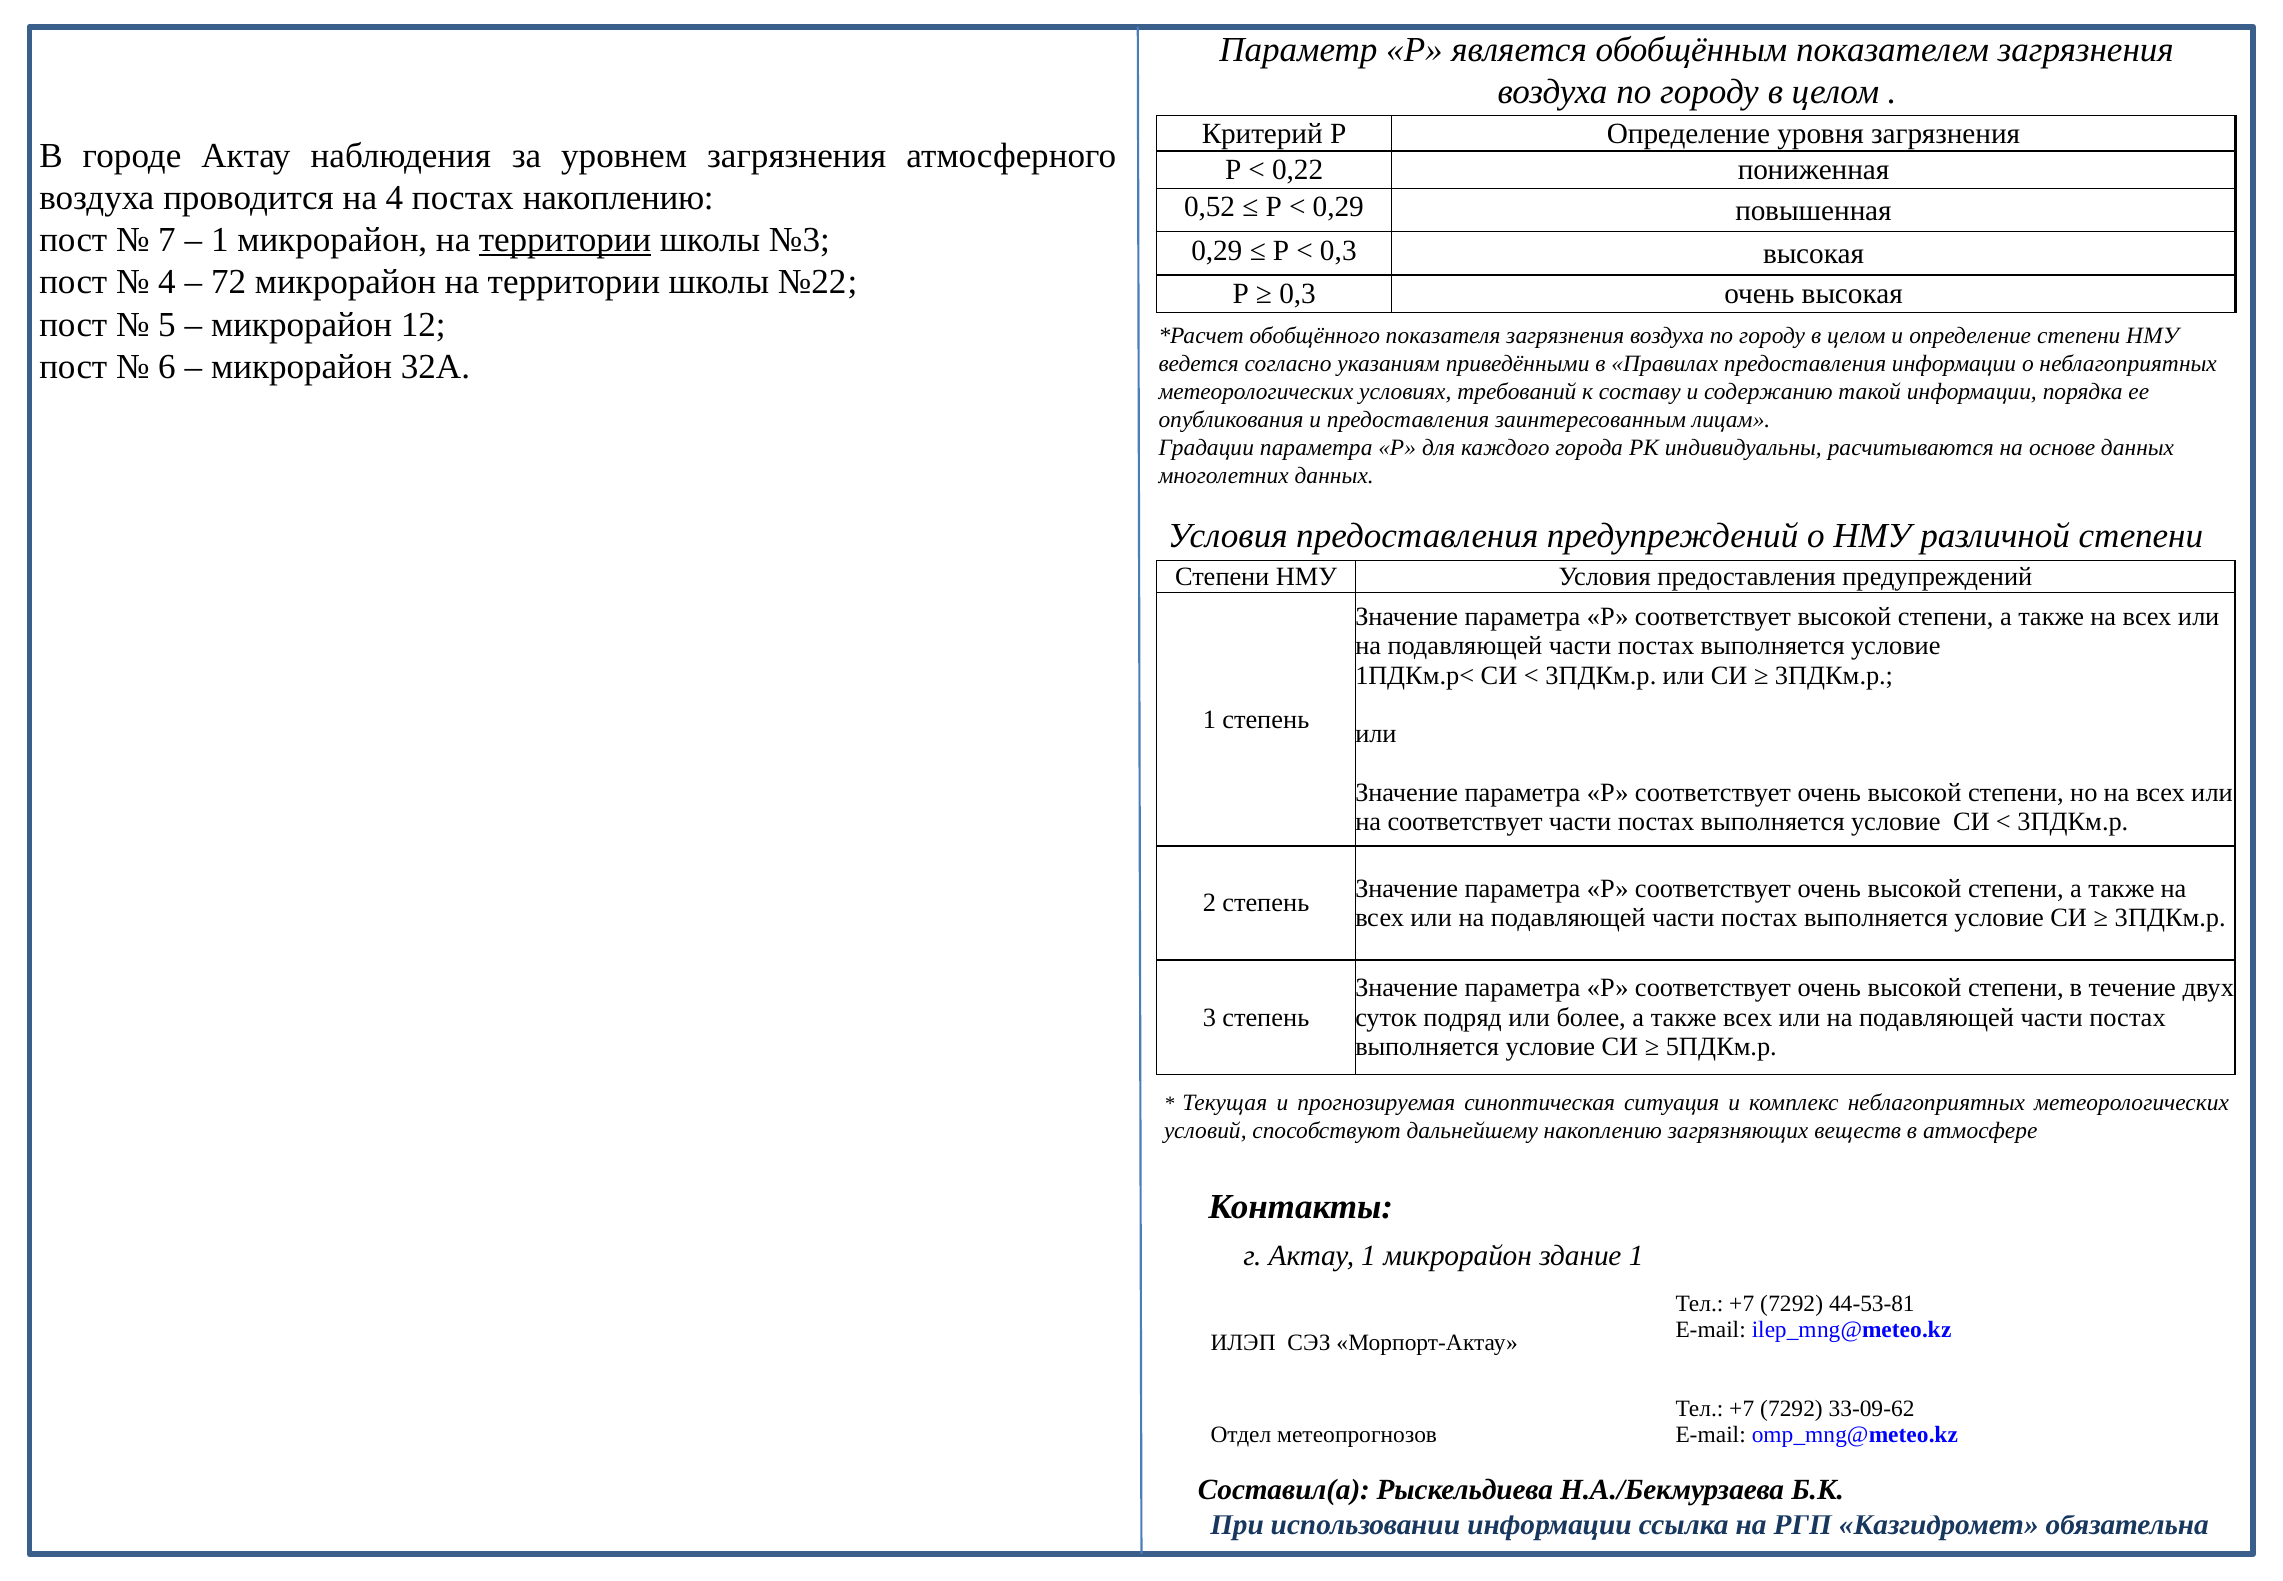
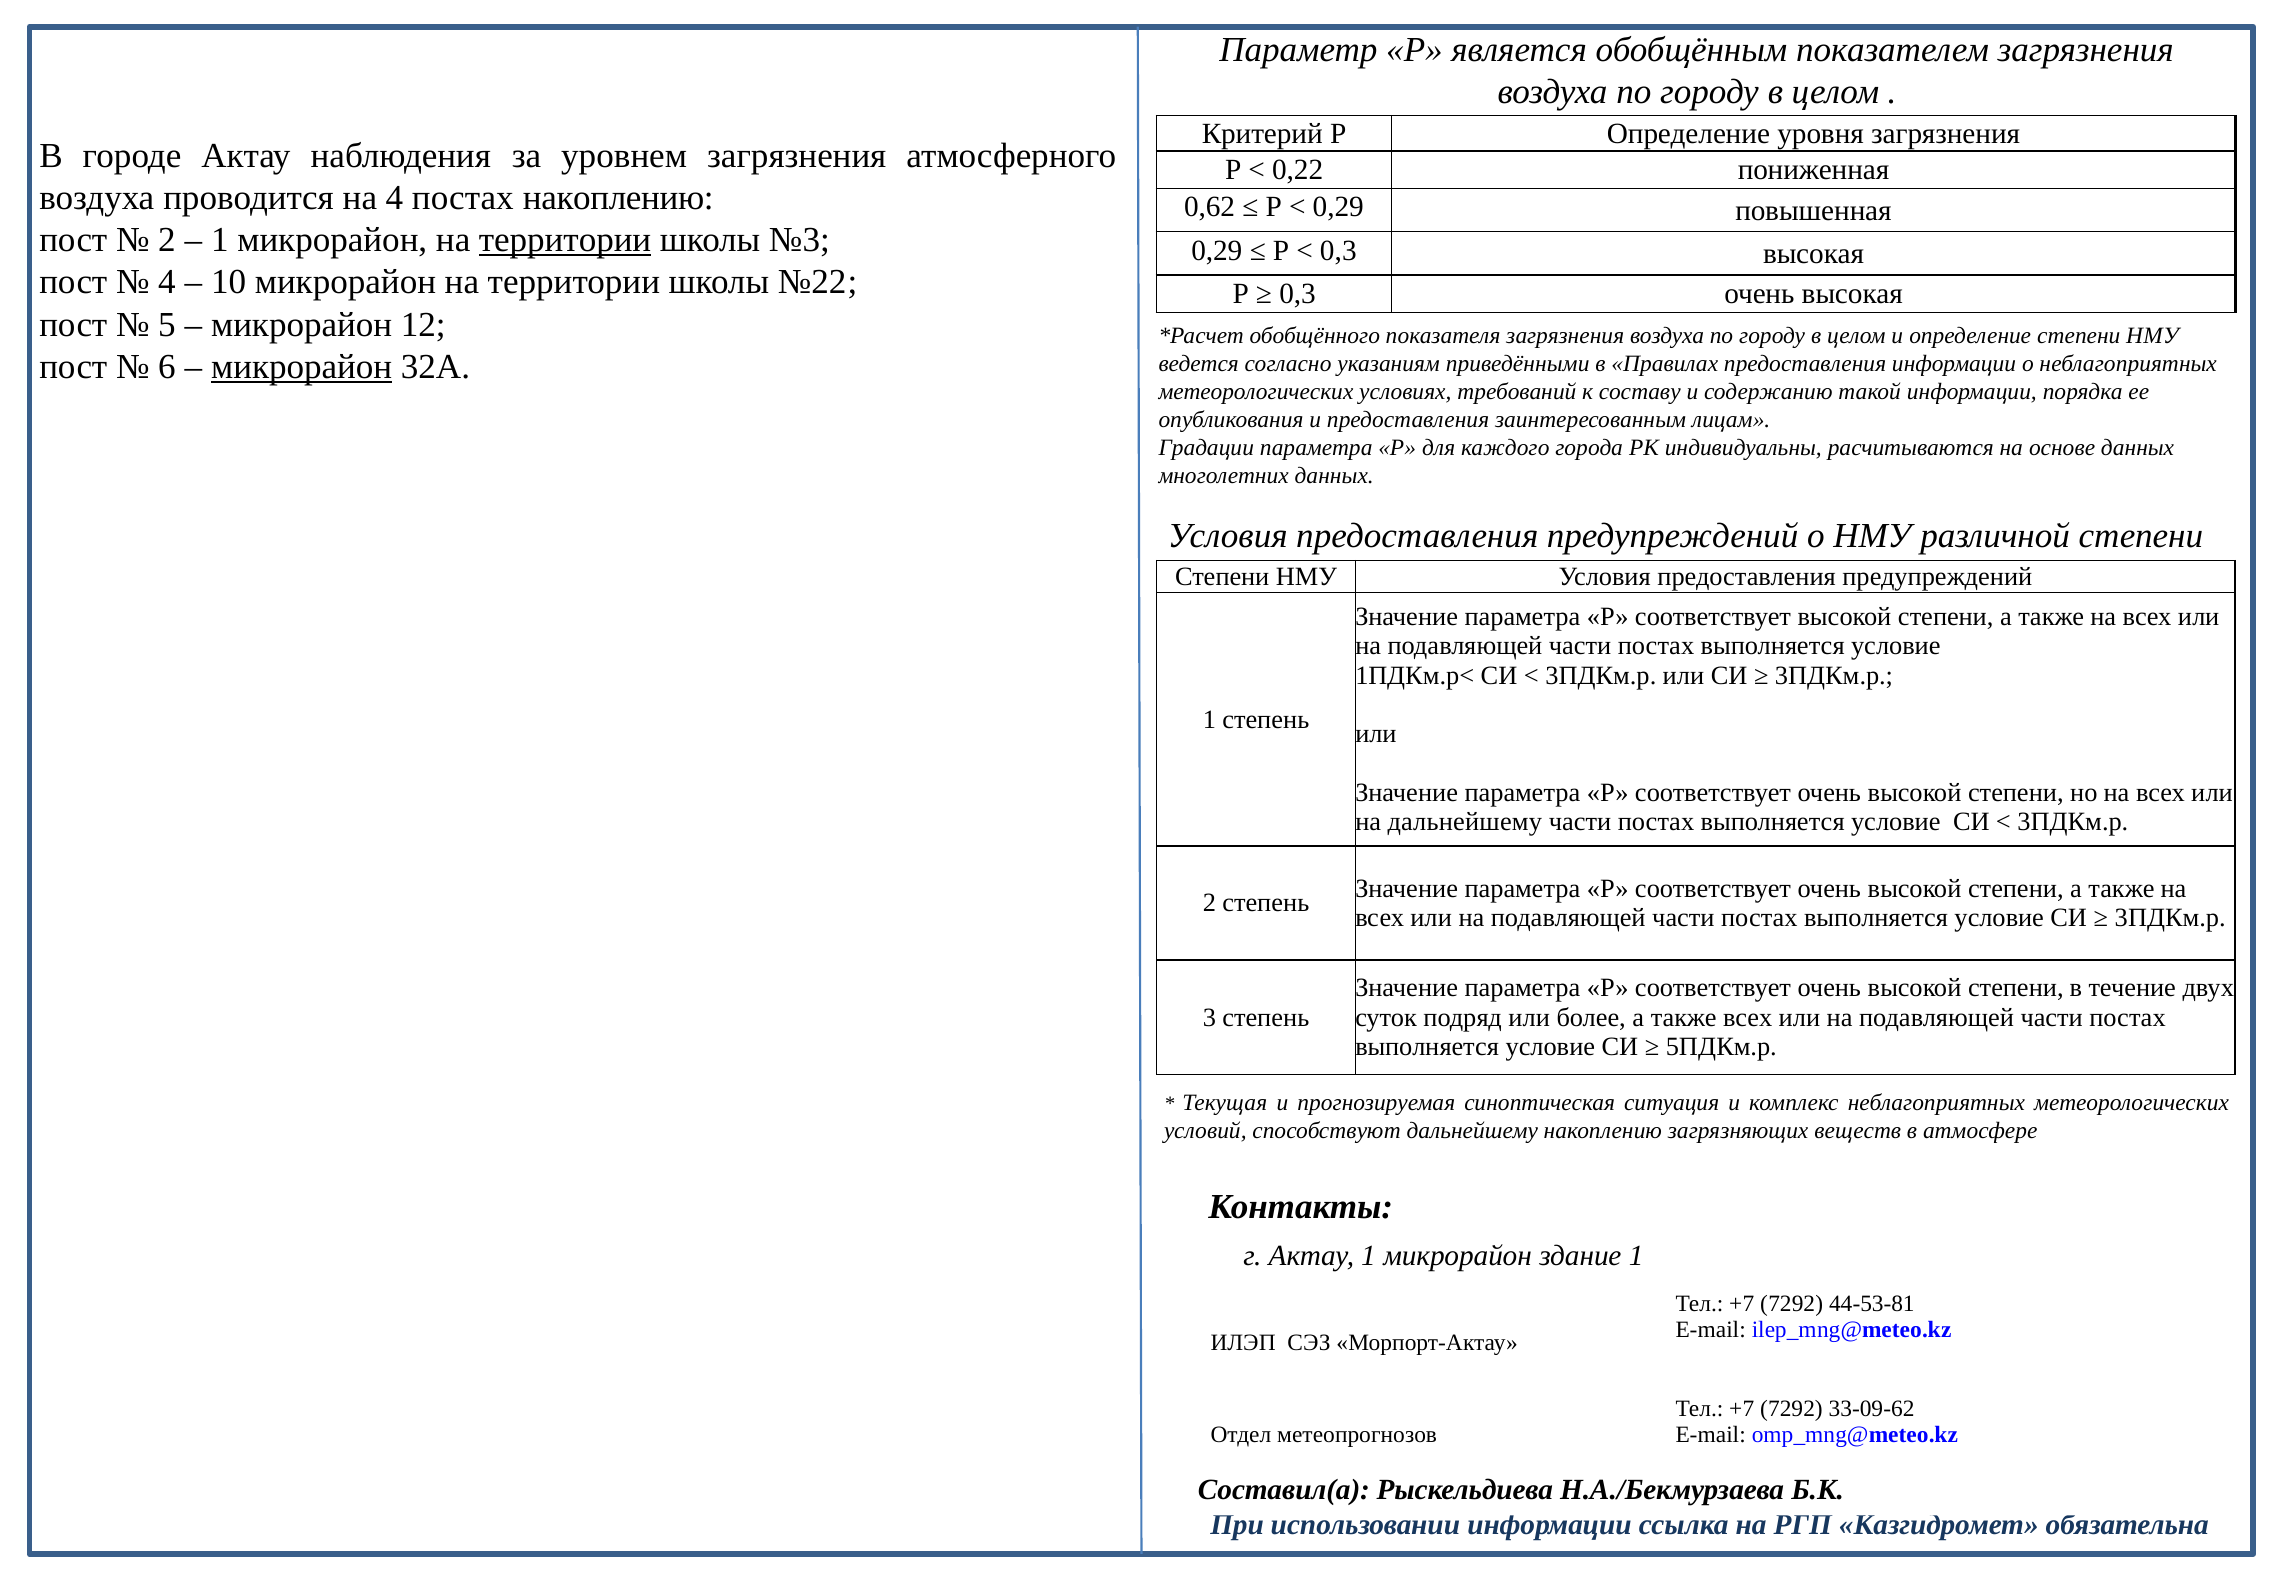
0,52: 0,52 -> 0,62
7 at (167, 240): 7 -> 2
72: 72 -> 10
микрорайон at (302, 367) underline: none -> present
на соответствует: соответствует -> дальнейшему
